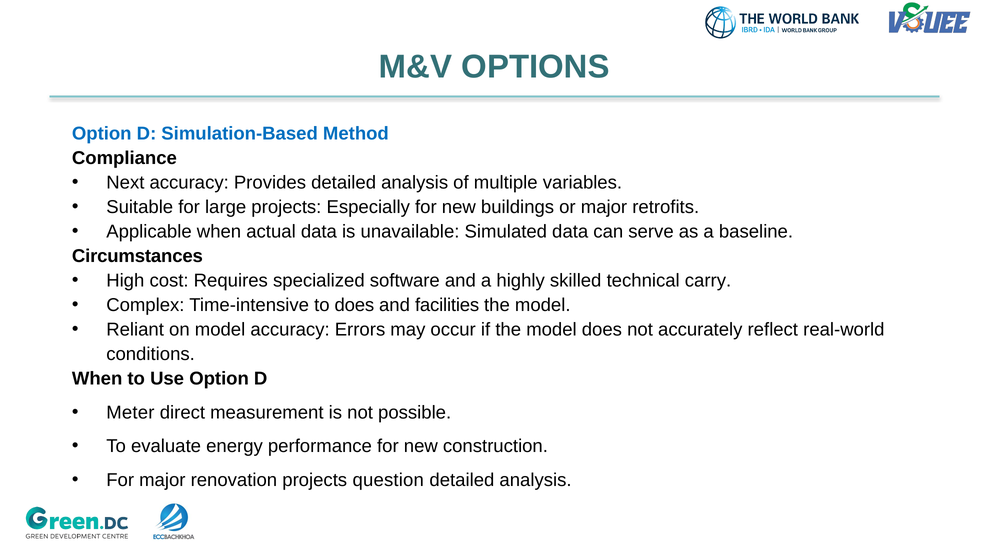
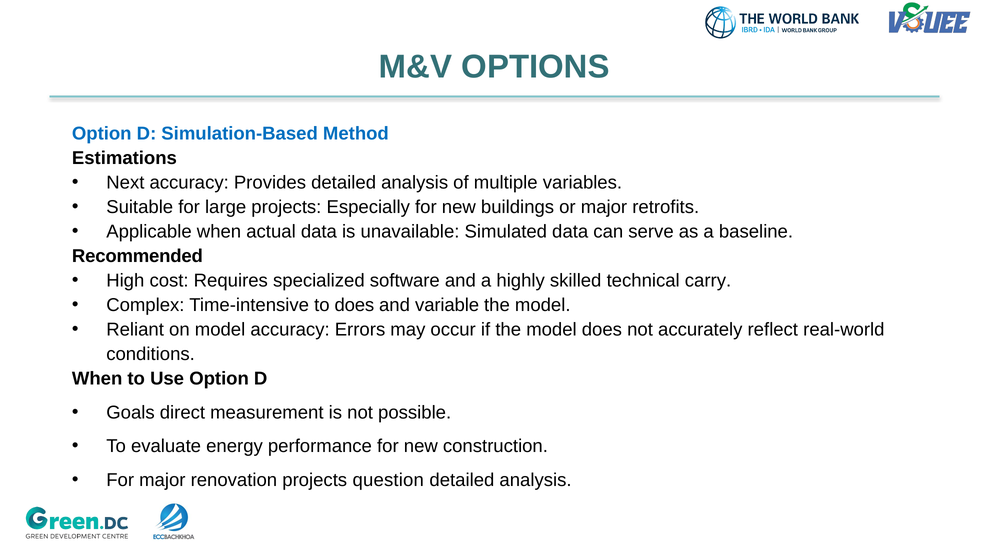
Compliance: Compliance -> Estimations
Circumstances: Circumstances -> Recommended
facilities: facilities -> variable
Meter: Meter -> Goals
